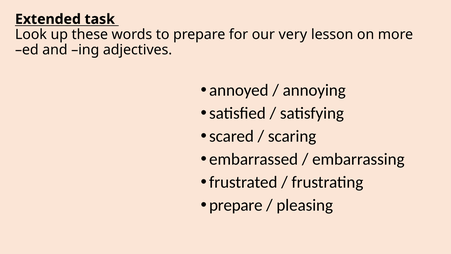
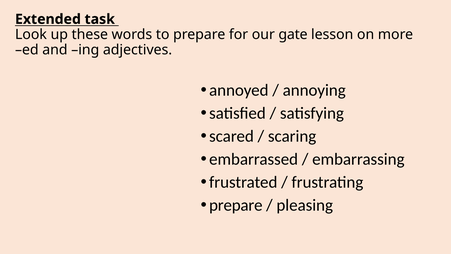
very: very -> gate
